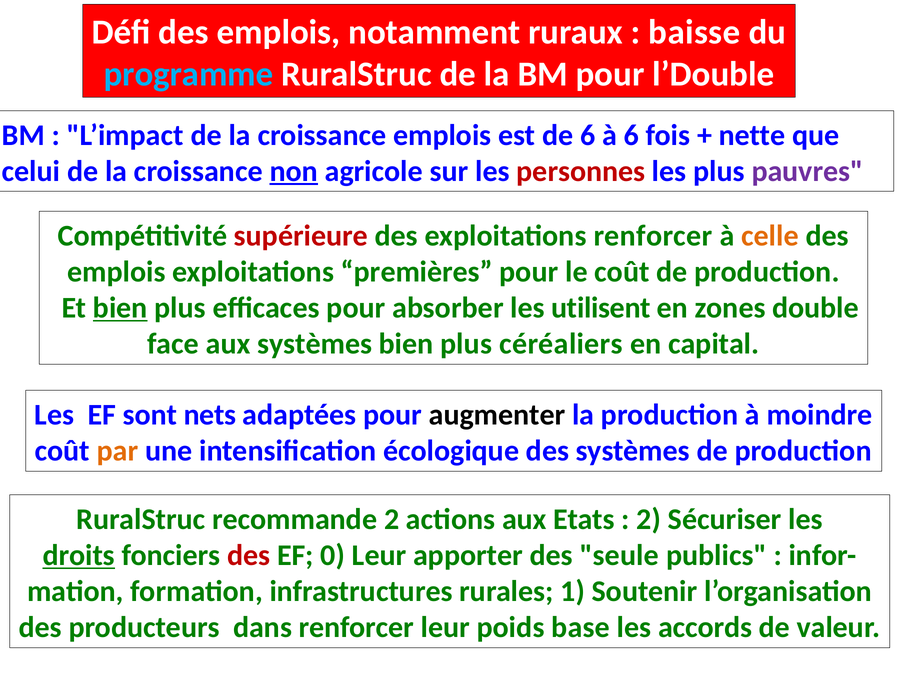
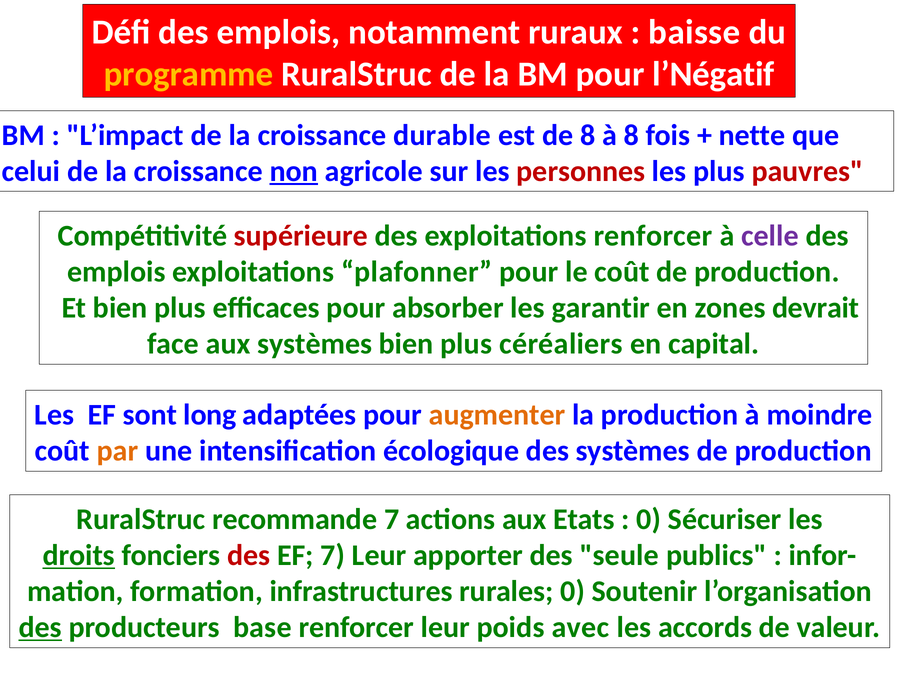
programme colour: light blue -> yellow
l’Double: l’Double -> l’Négatif
croissance emplois: emplois -> durable
de 6: 6 -> 8
à 6: 6 -> 8
pauvres colour: purple -> red
celle colour: orange -> purple
premières: premières -> plafonner
bien at (120, 308) underline: present -> none
utilisent: utilisent -> garantir
double: double -> devrait
nets: nets -> long
augmenter colour: black -> orange
recommande 2: 2 -> 7
2 at (649, 520): 2 -> 0
EF 0: 0 -> 7
rurales 1: 1 -> 0
des at (40, 628) underline: none -> present
dans: dans -> base
base: base -> avec
